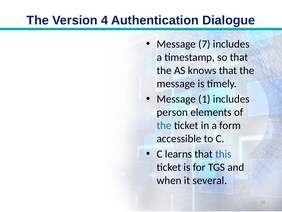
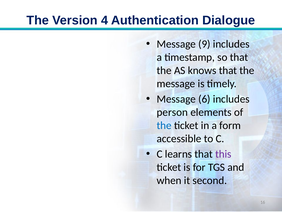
7: 7 -> 9
1: 1 -> 6
this colour: blue -> purple
several: several -> second
